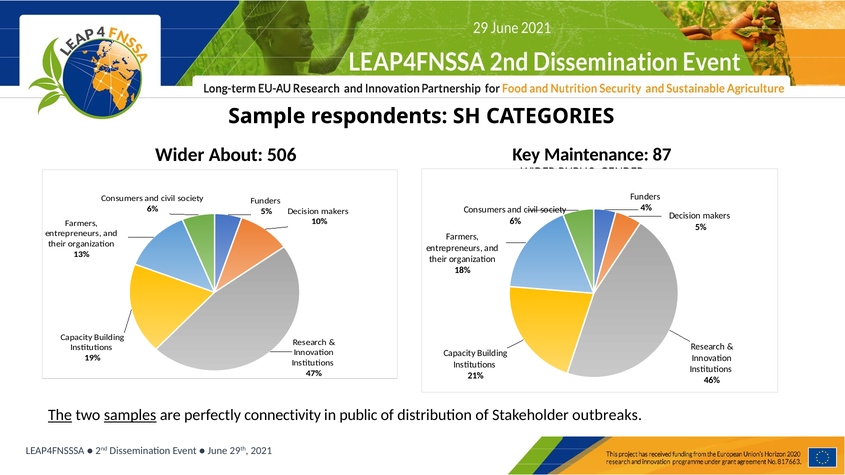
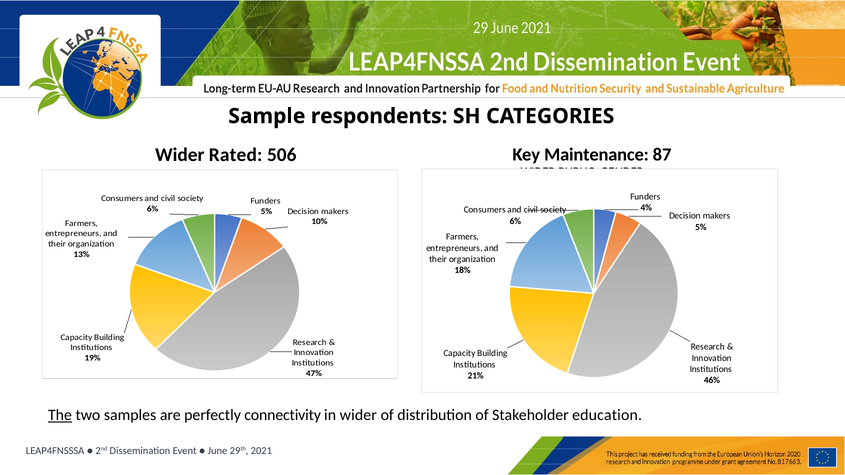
About: About -> Rated
samples underline: present -> none
in public: public -> wider
outbreaks: outbreaks -> education
